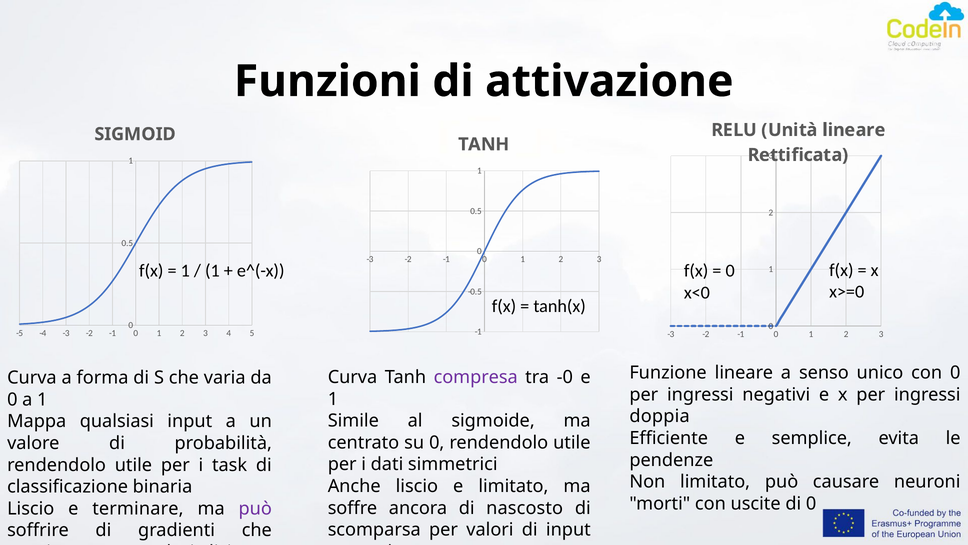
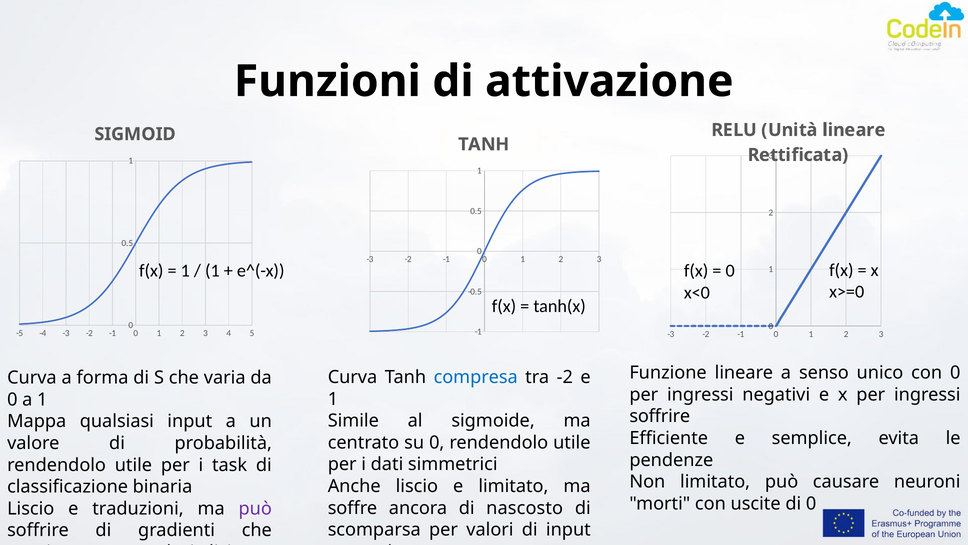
compresa colour: purple -> blue
tra -0: -0 -> -2
doppia at (660, 416): doppia -> soffrire
terminare: terminare -> traduzioni
